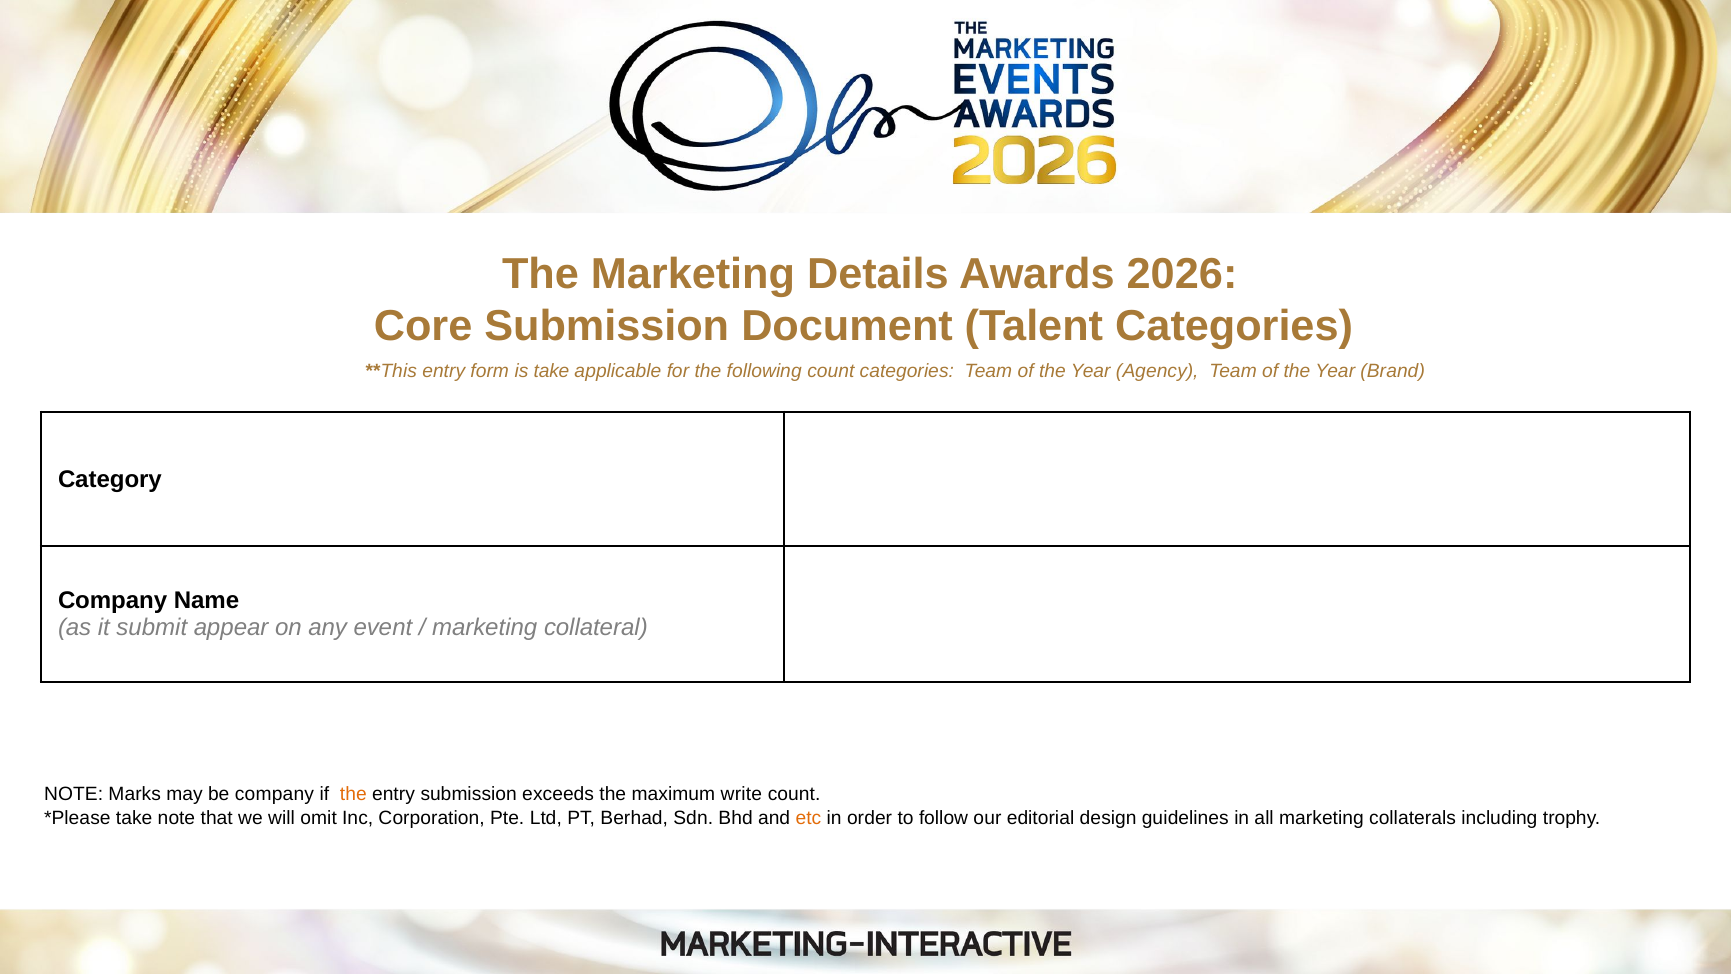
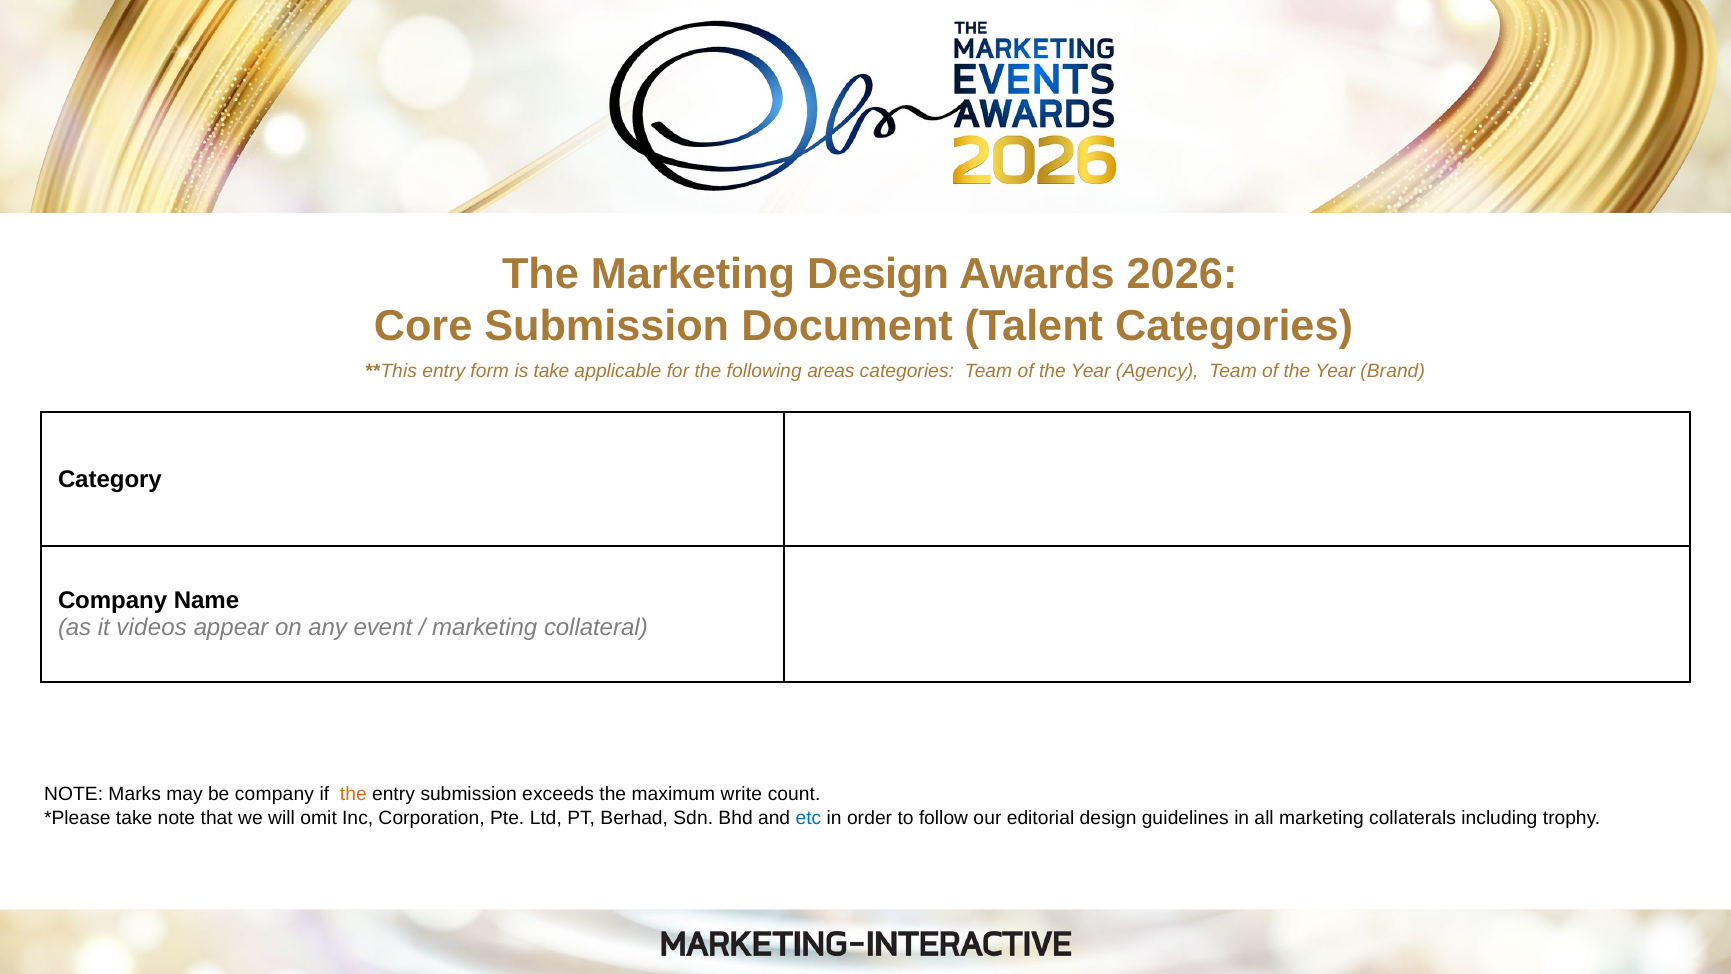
Marketing Details: Details -> Design
following count: count -> areas
submit: submit -> videos
etc colour: orange -> blue
